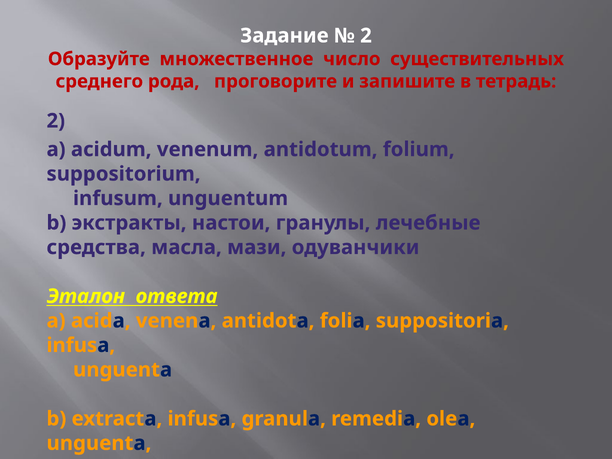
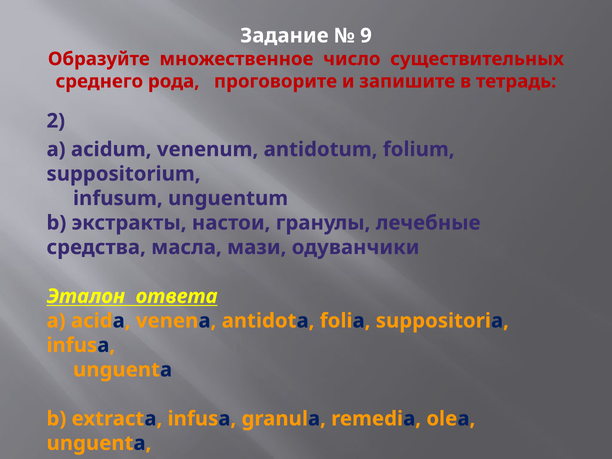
2 at (366, 36): 2 -> 9
